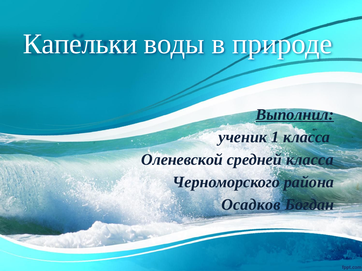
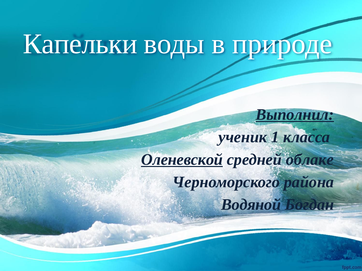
Оленевской underline: none -> present
средней класса: класса -> облаке
Осадков: Осадков -> Водяной
